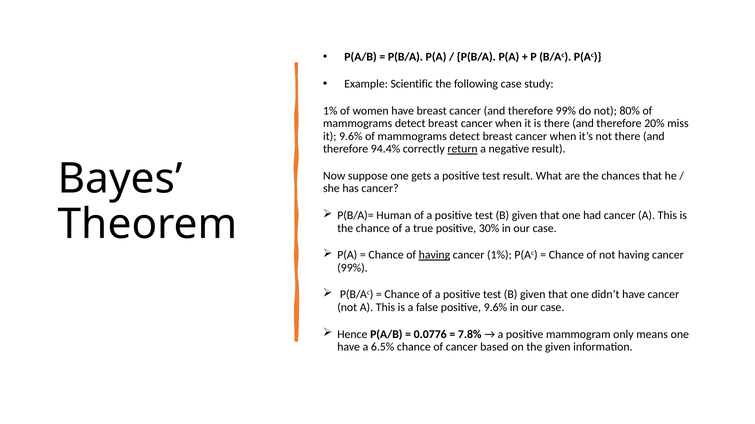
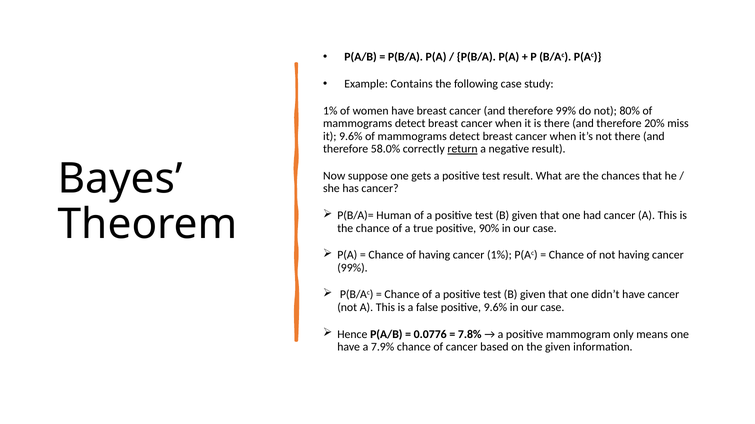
Scientific: Scientific -> Contains
94.4%: 94.4% -> 58.0%
30%: 30% -> 90%
having at (434, 255) underline: present -> none
6.5%: 6.5% -> 7.9%
